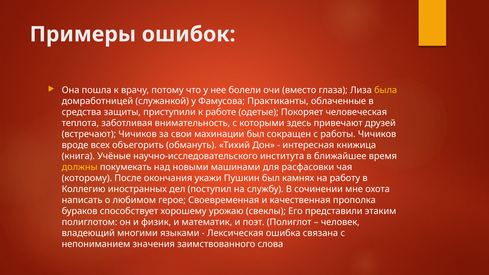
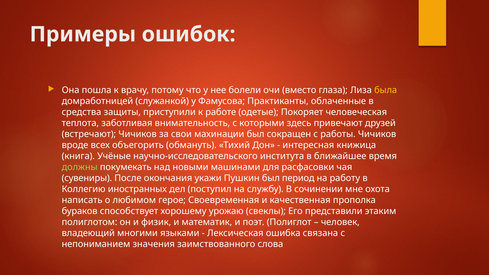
должны colour: yellow -> light green
которому: которому -> сувениры
камнях: камнях -> период
